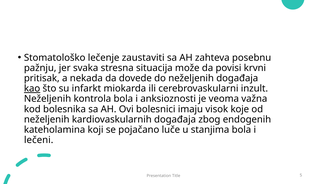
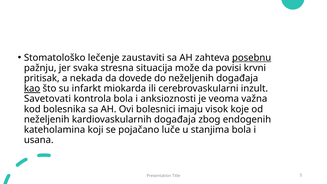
posebnu underline: none -> present
Neželjenih at (48, 99): Neželjenih -> Savetovati
lečeni: lečeni -> usana
